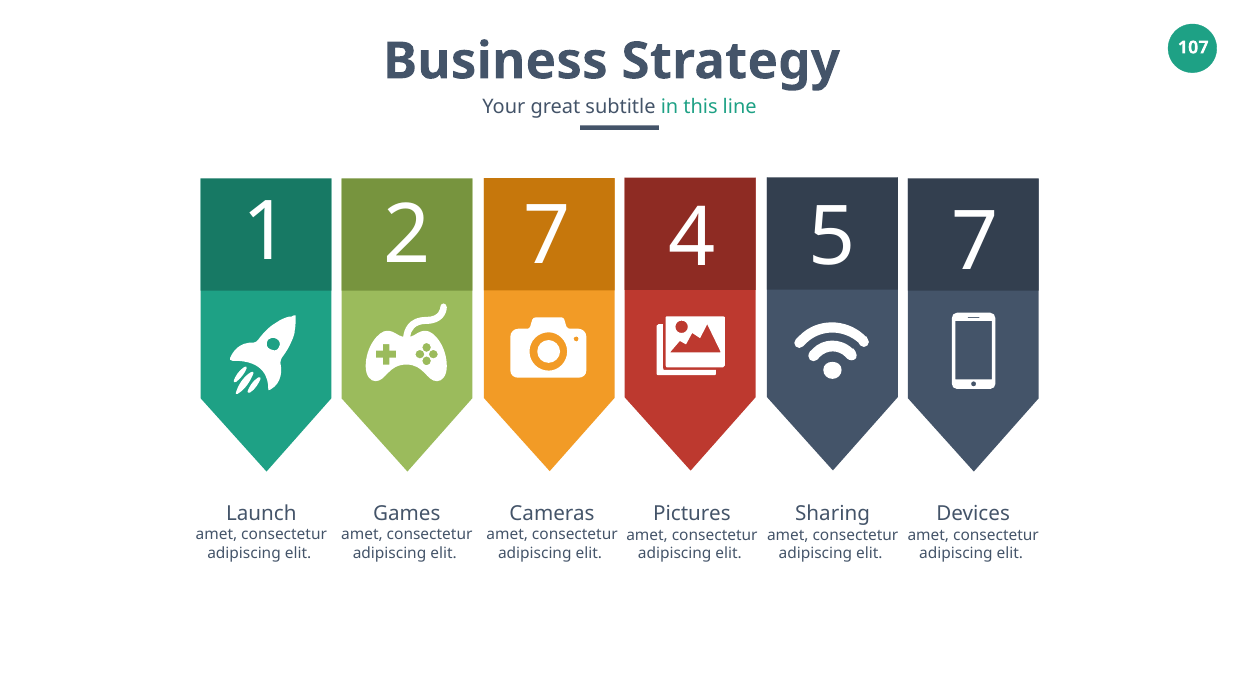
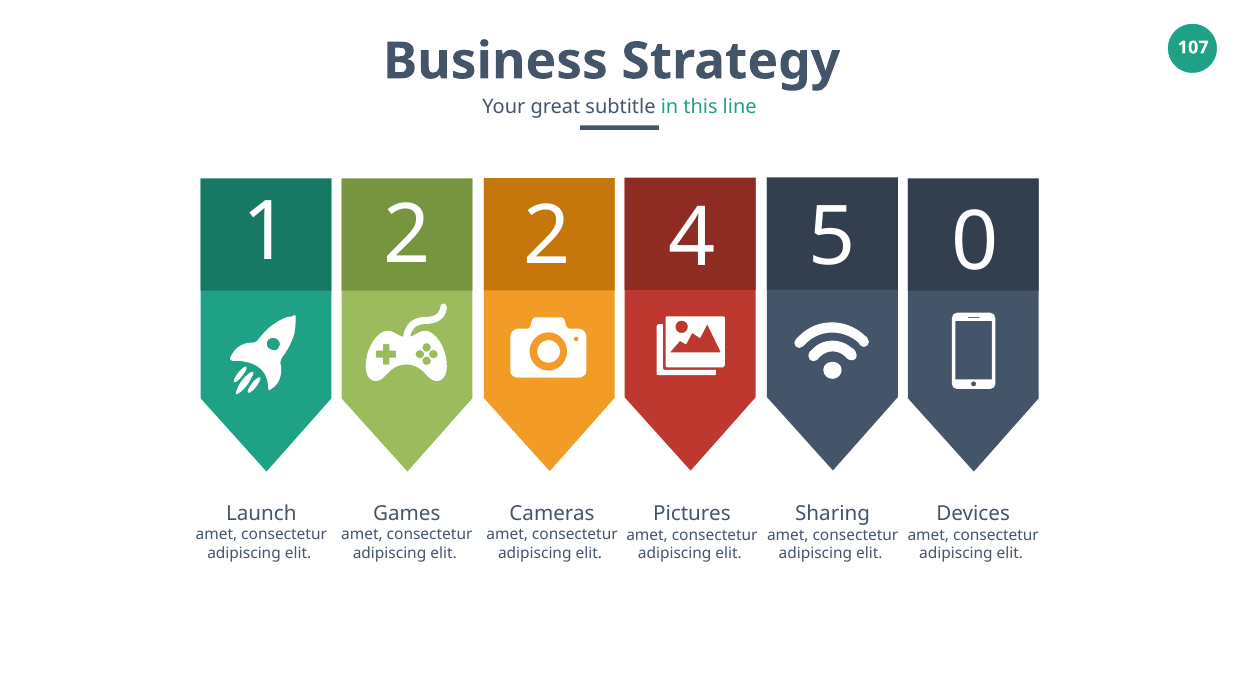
2 7: 7 -> 2
5 7: 7 -> 0
